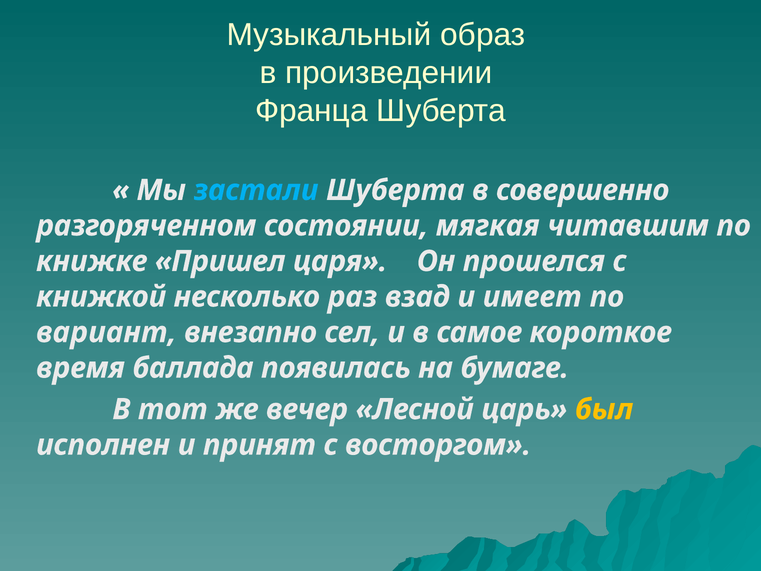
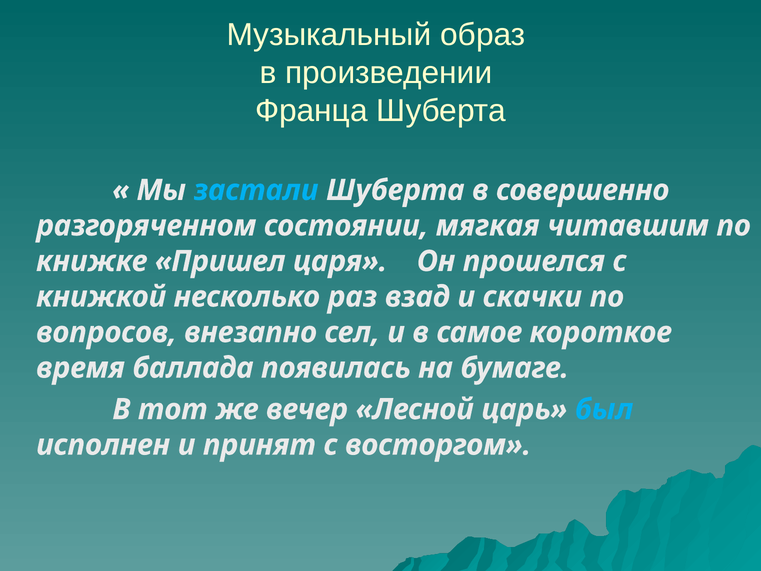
имеет: имеет -> скачки
вариант: вариант -> вопросов
был colour: yellow -> light blue
